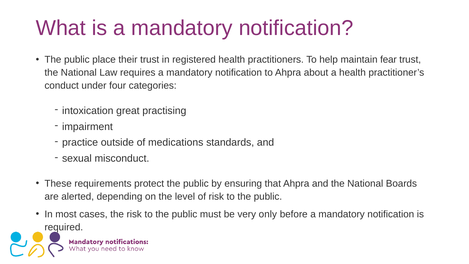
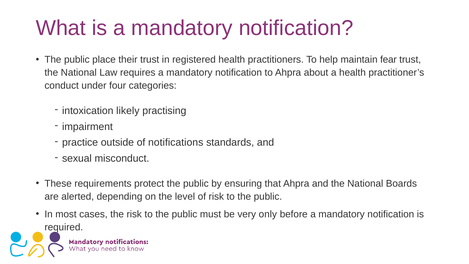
great: great -> likely
medications: medications -> notifications
